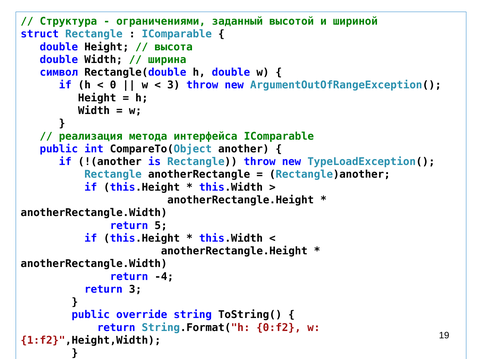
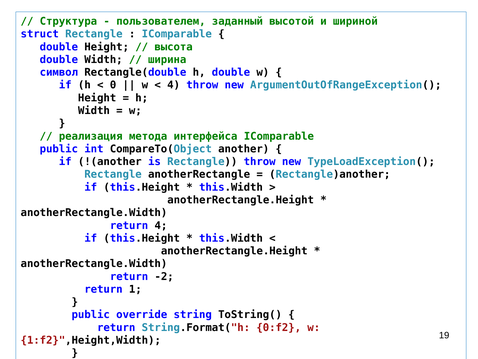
ограничениями: ограничениями -> пользователем
3 at (174, 85): 3 -> 4
return 5: 5 -> 4
-4: -4 -> -2
return 3: 3 -> 1
